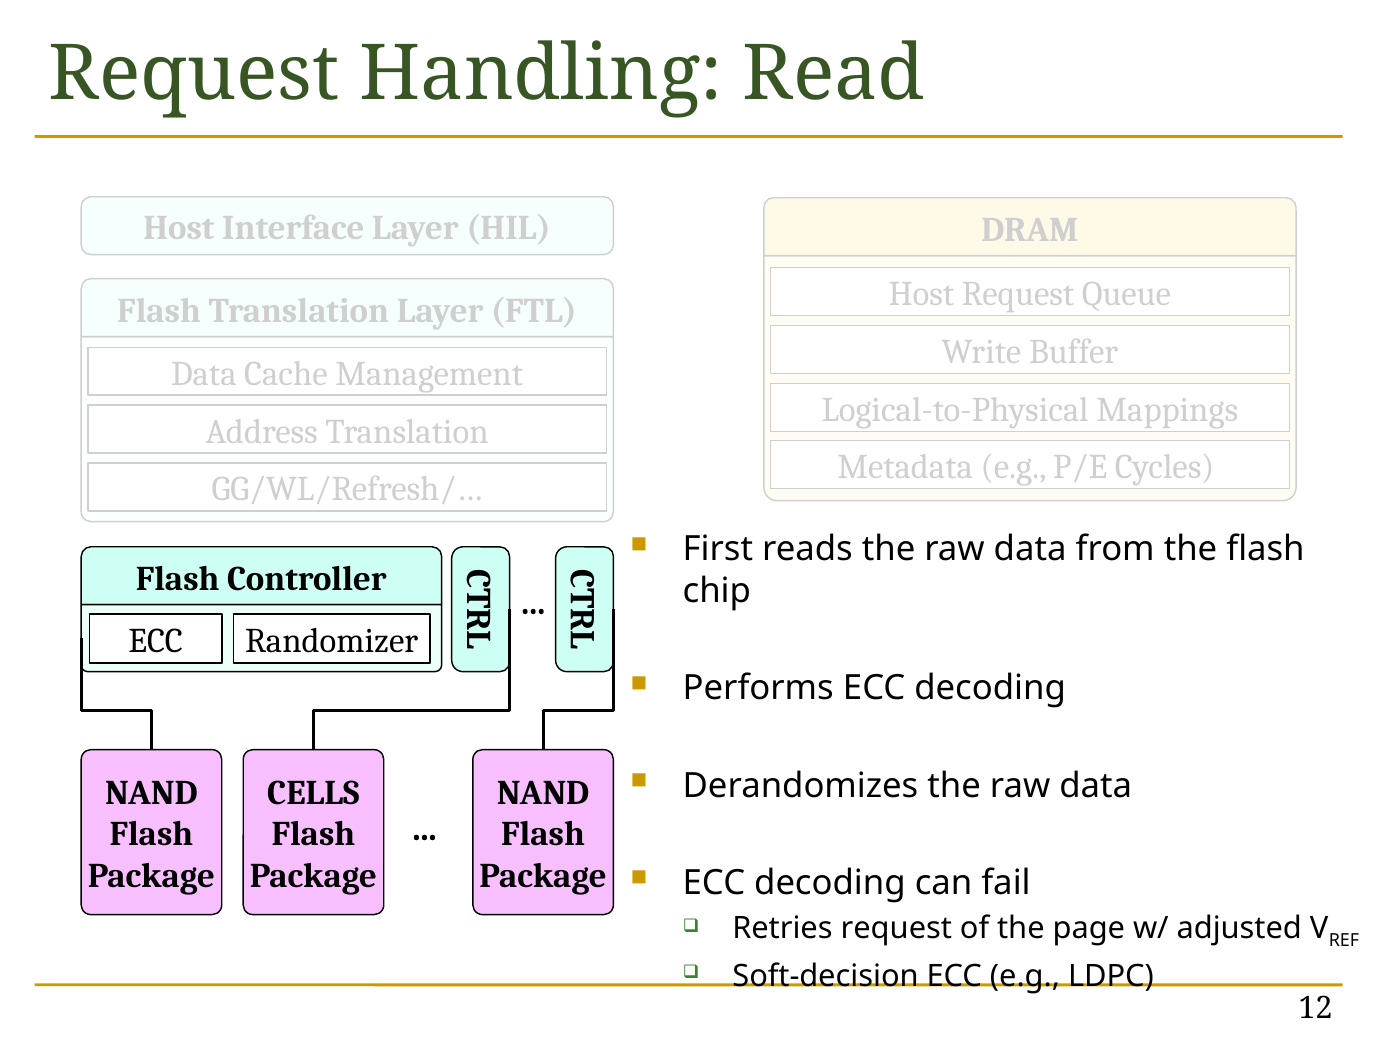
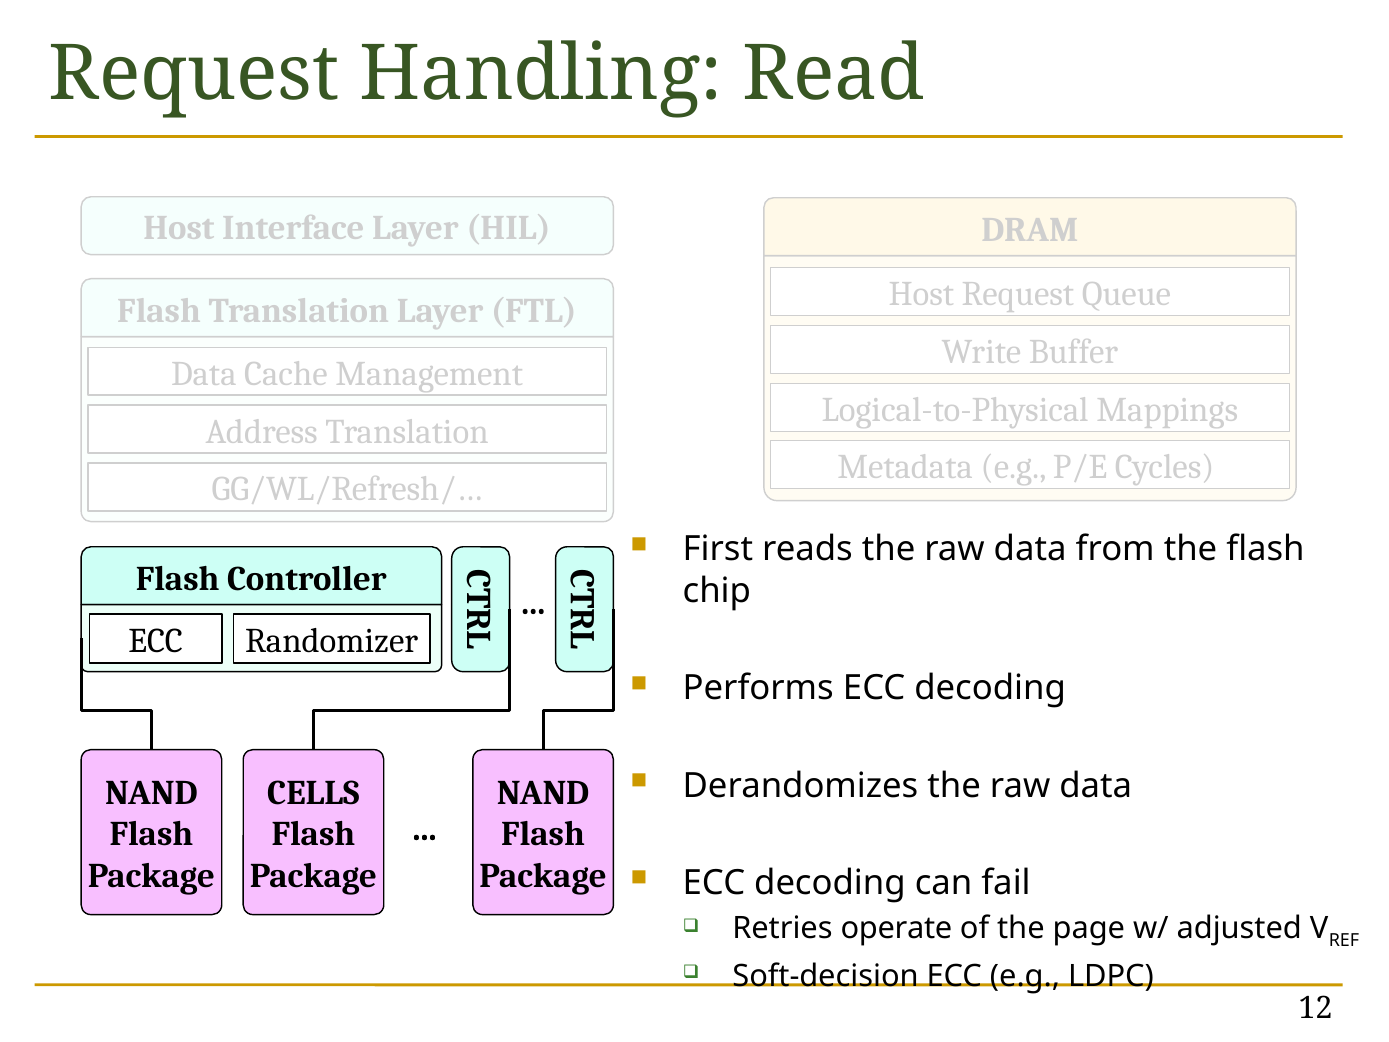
Retries request: request -> operate
